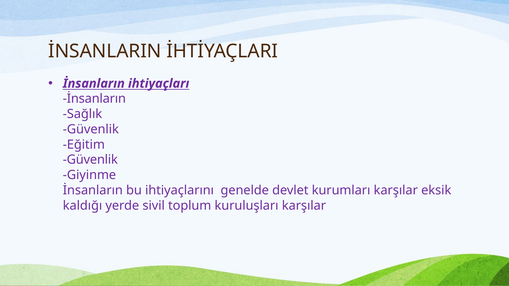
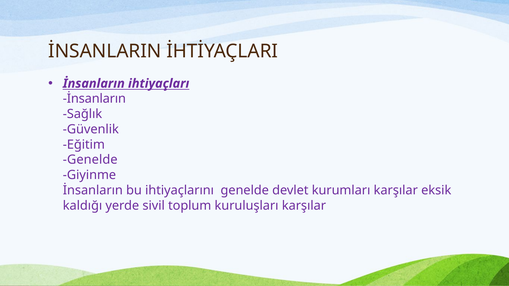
Güvenlik at (90, 160): Güvenlik -> Genelde
